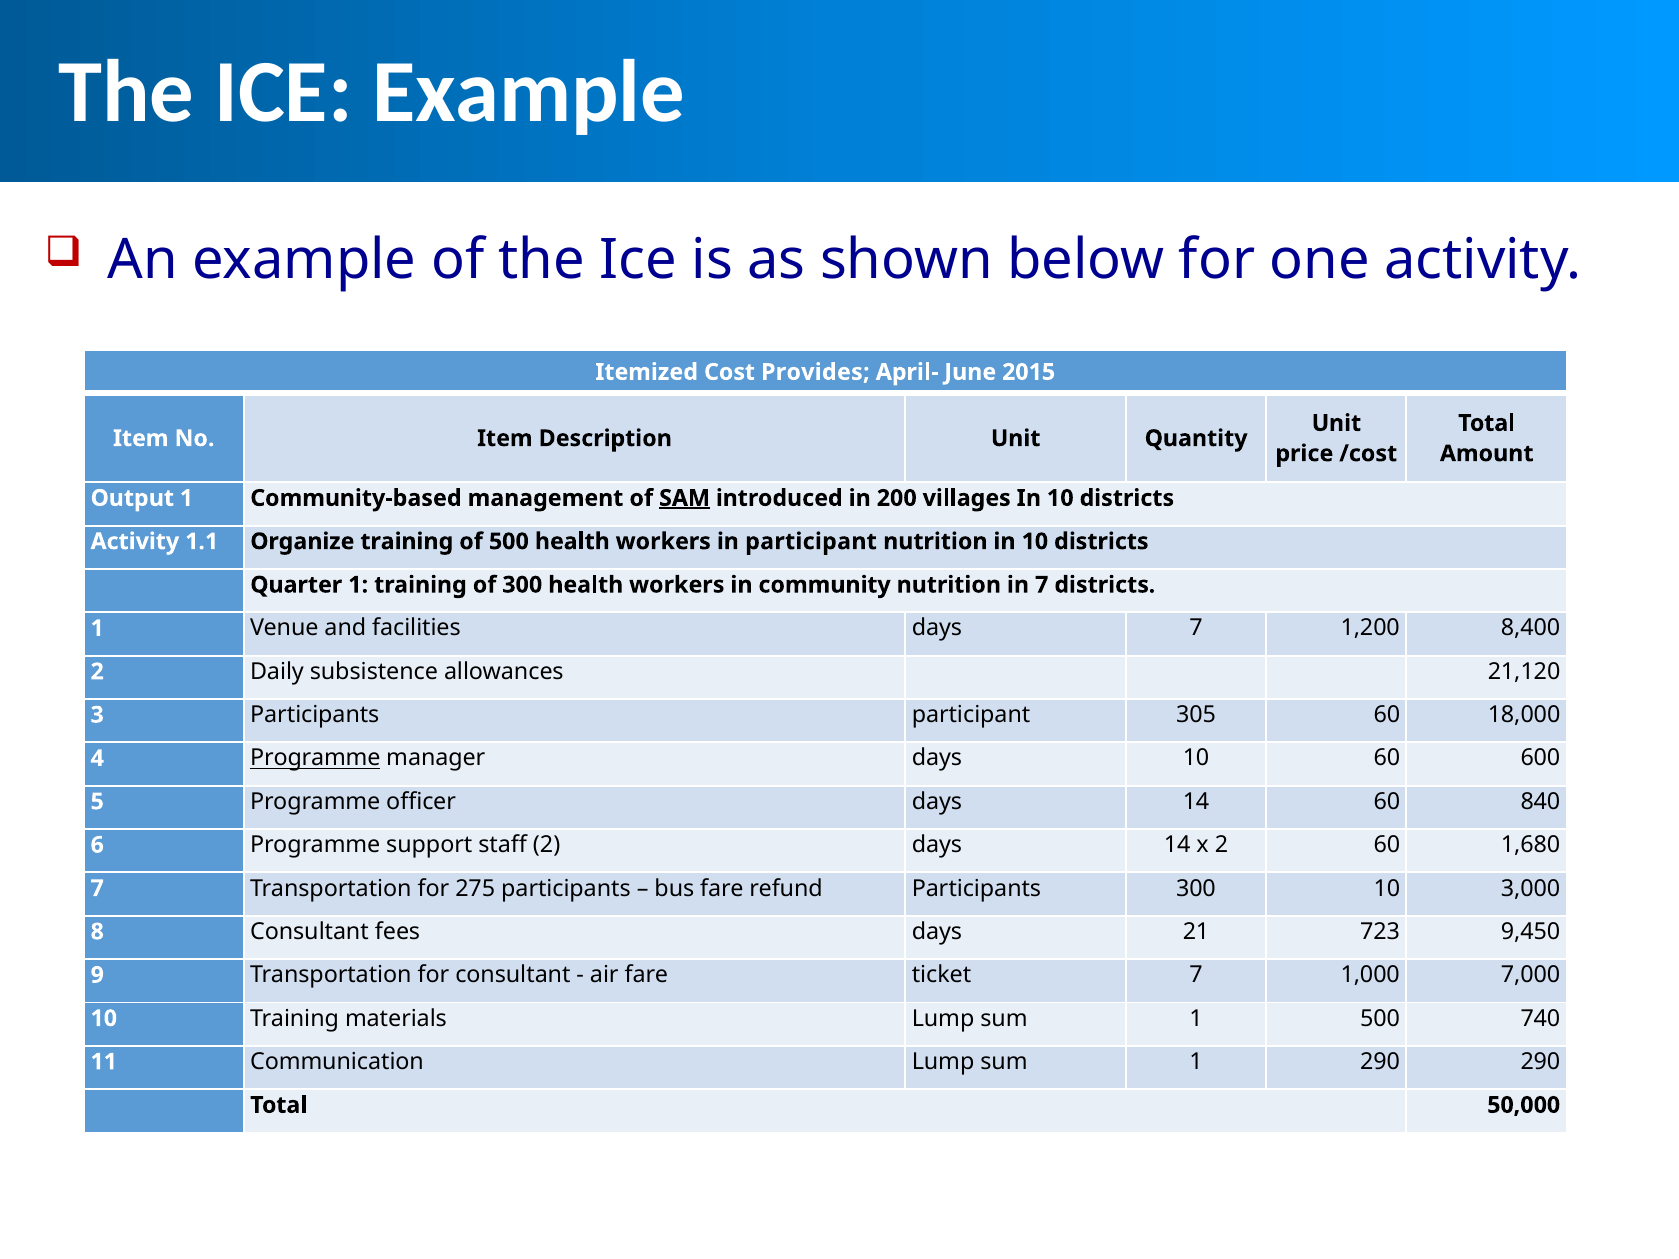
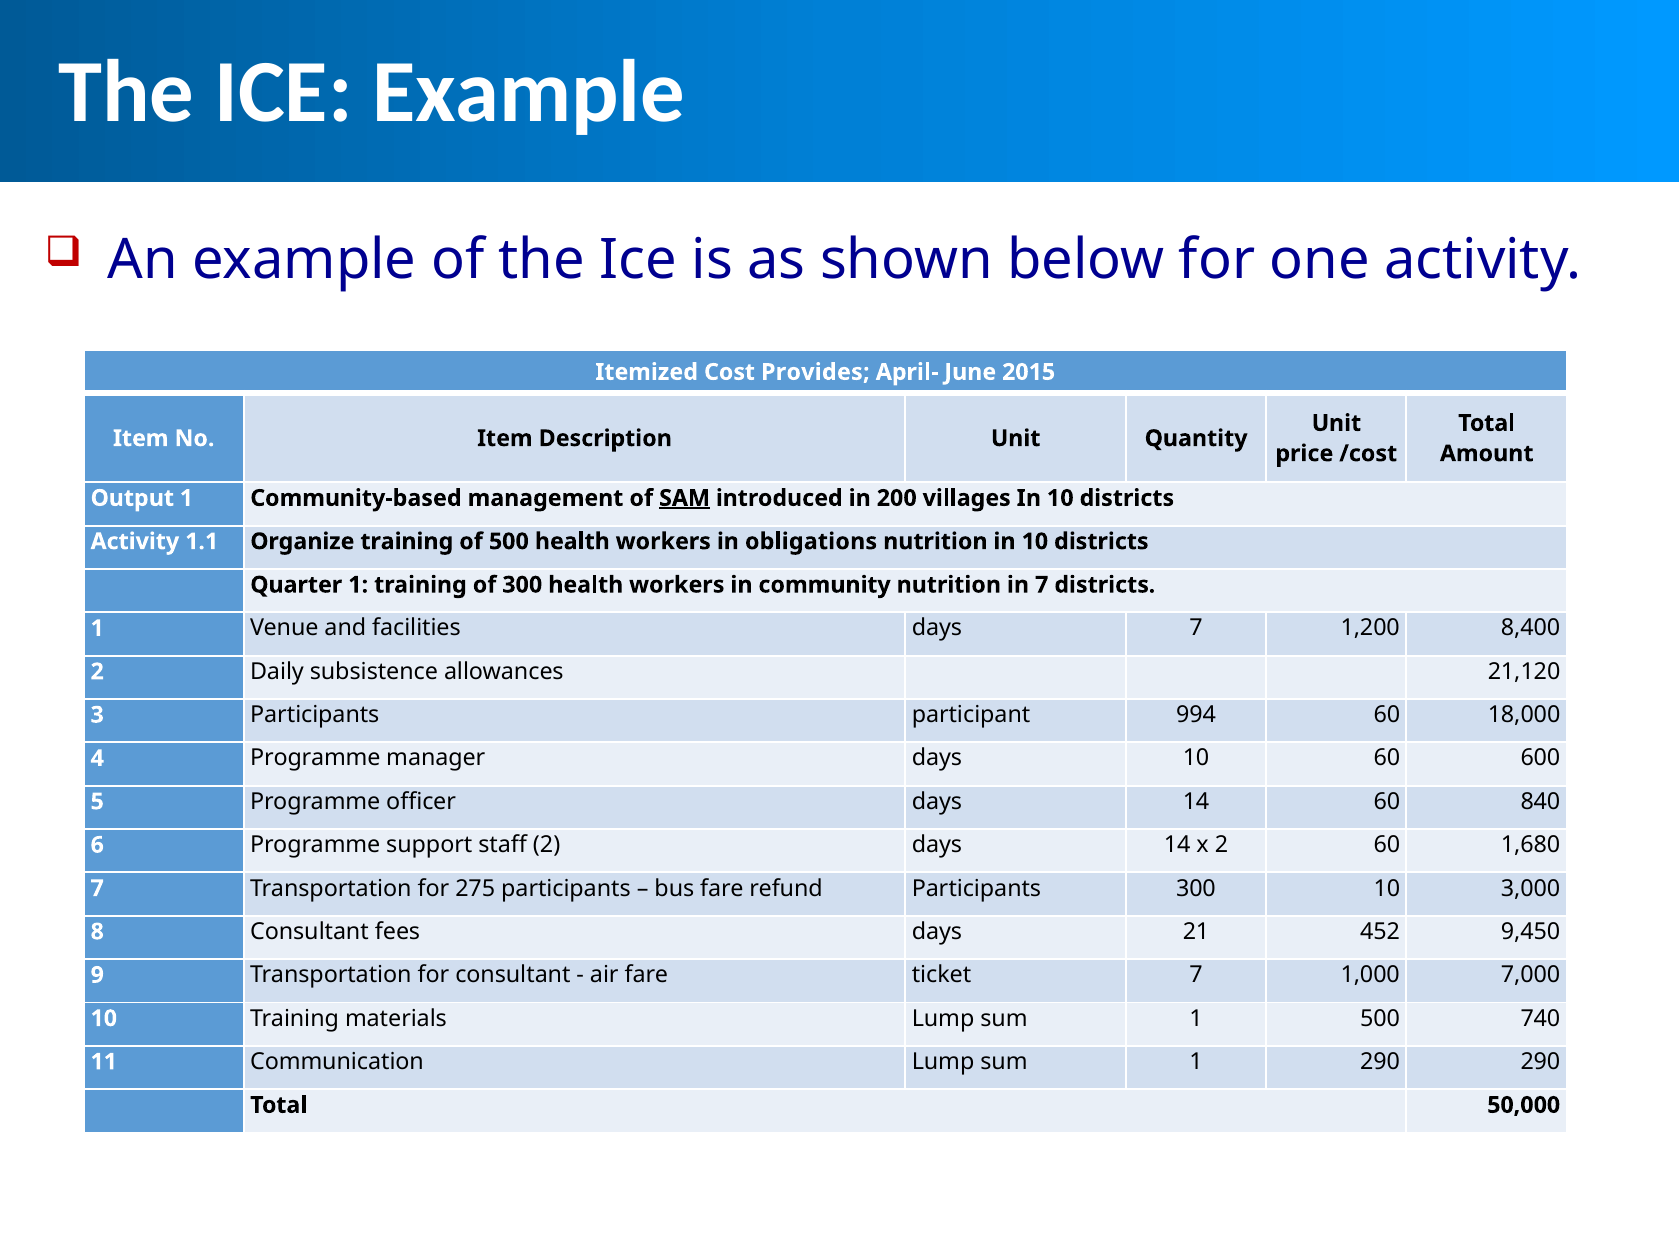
in participant: participant -> obligations
305: 305 -> 994
Programme at (315, 758) underline: present -> none
723: 723 -> 452
